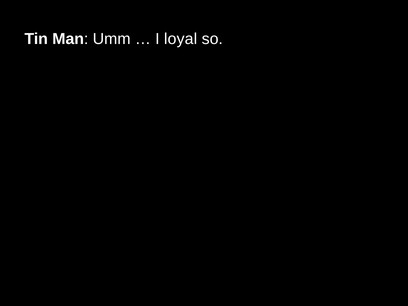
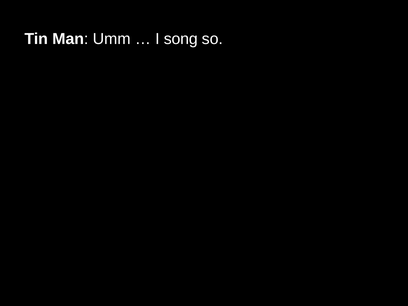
loyal: loyal -> song
